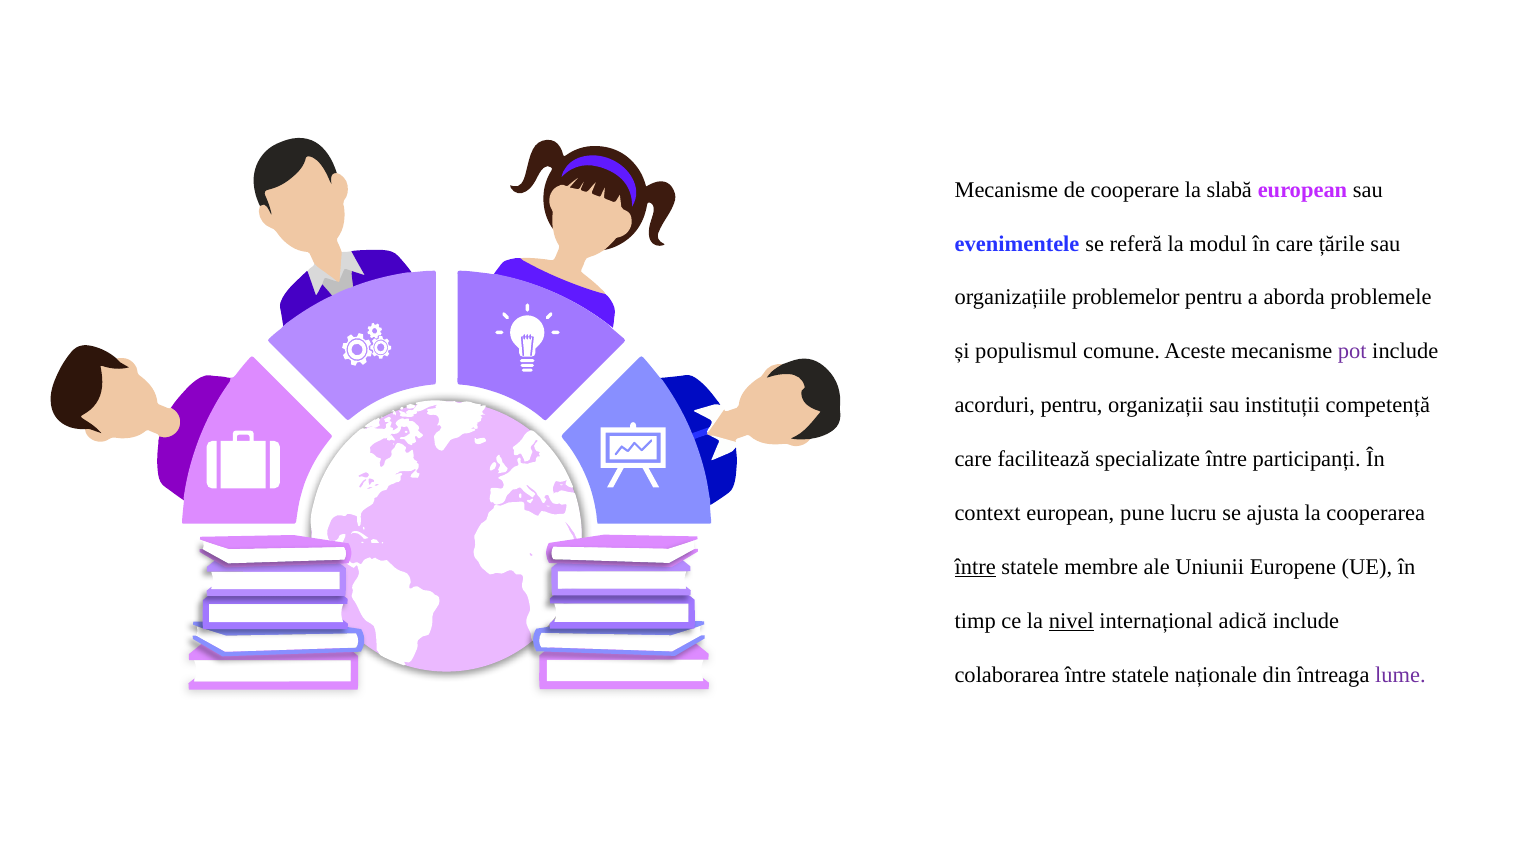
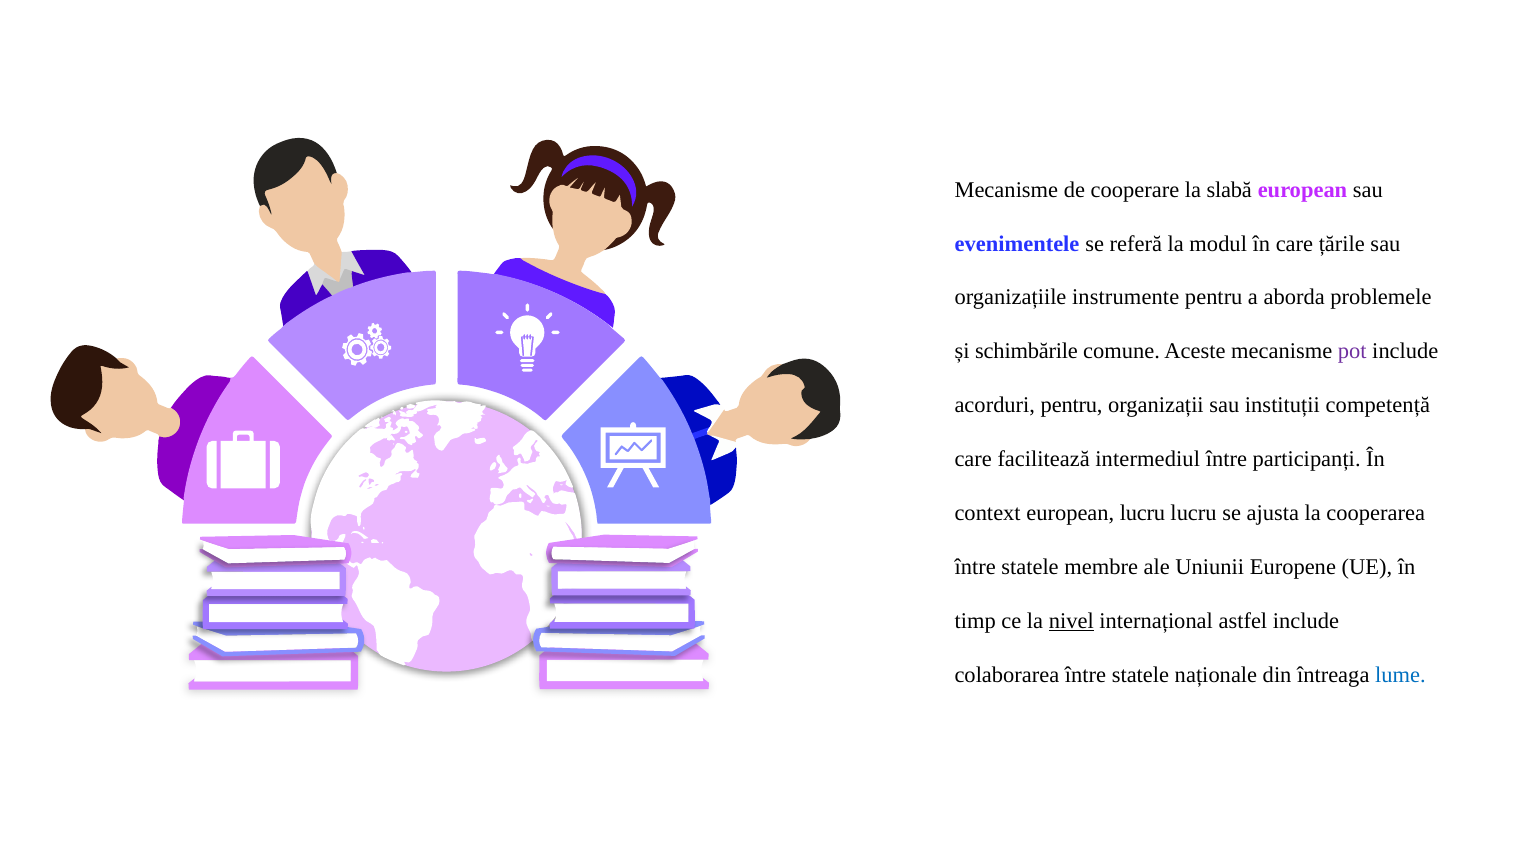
problemelor: problemelor -> instrumente
populismul: populismul -> schimbările
specializate: specializate -> intermediul
european pune: pune -> lucru
între at (975, 567) underline: present -> none
adică: adică -> astfel
lume colour: purple -> blue
